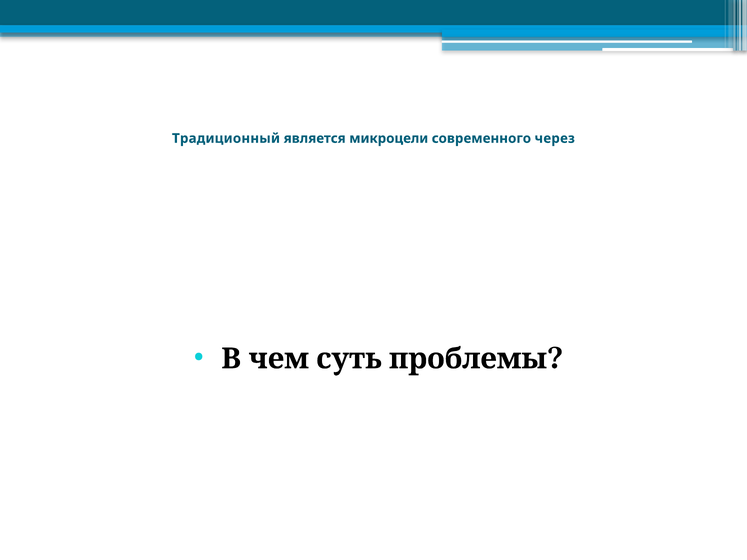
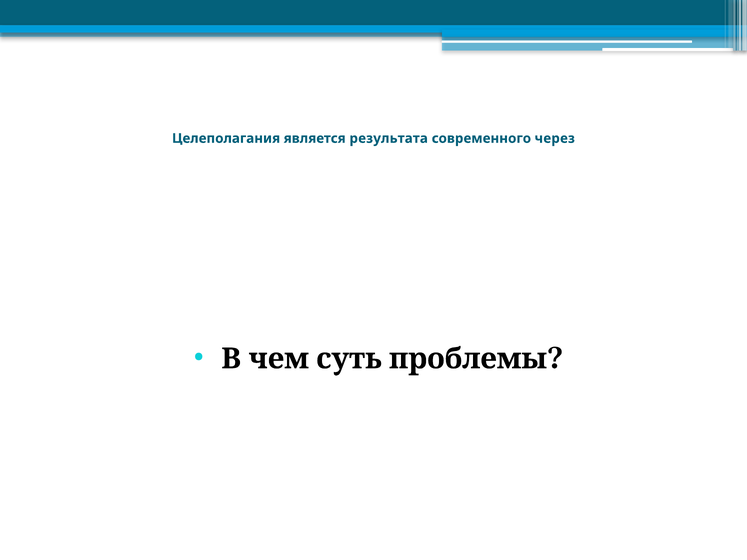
Традиционный: Традиционный -> Целеполагания
микроцели: микроцели -> результата
